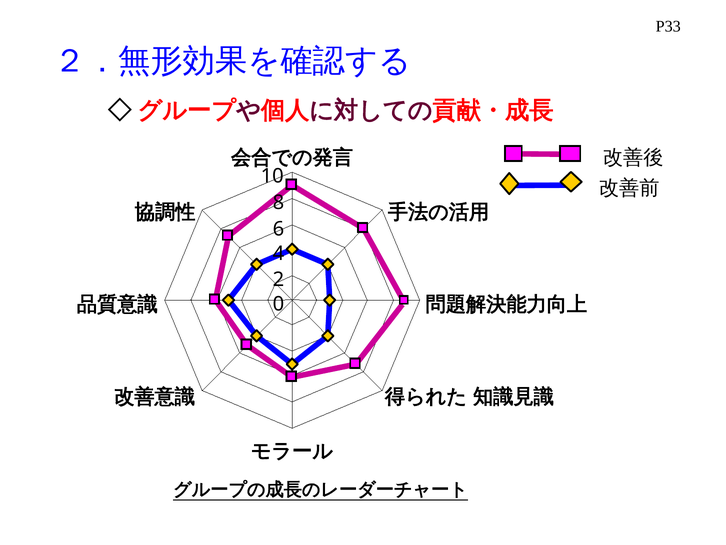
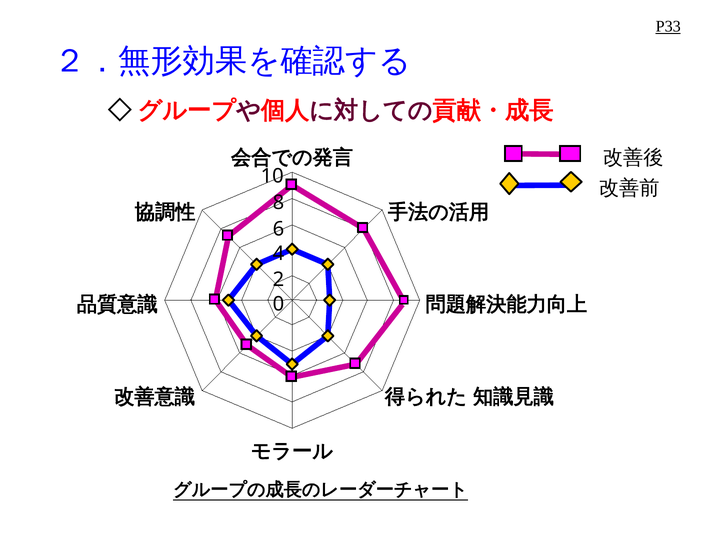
P33 underline: none -> present
